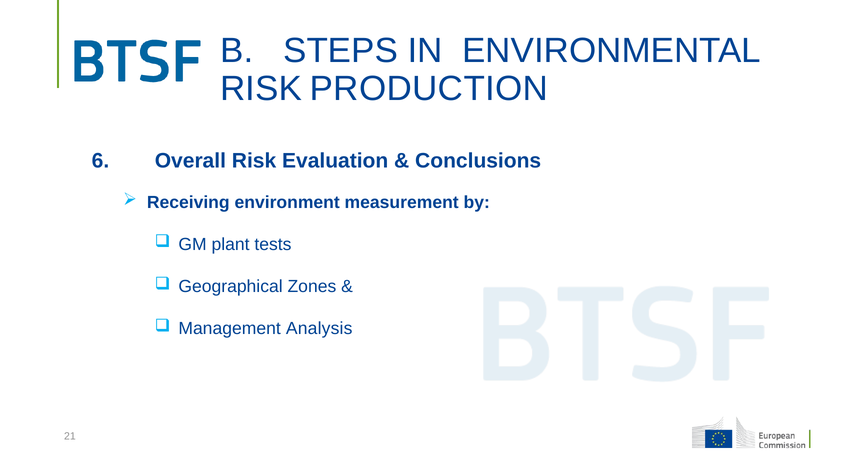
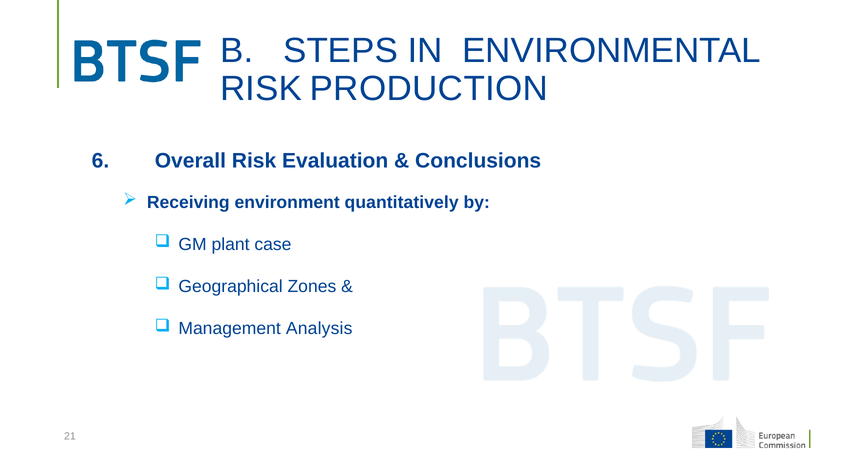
measurement: measurement -> quantitatively
tests: tests -> case
